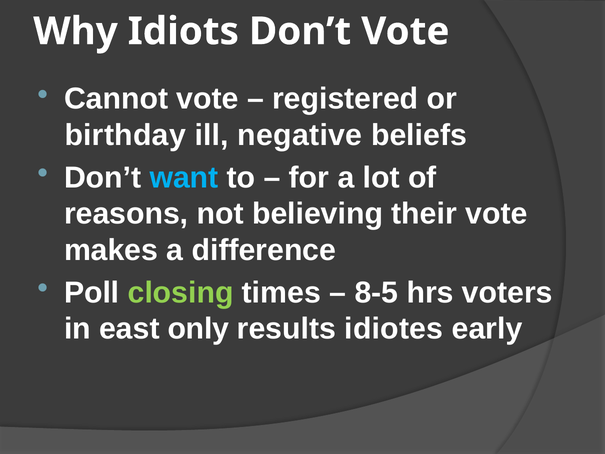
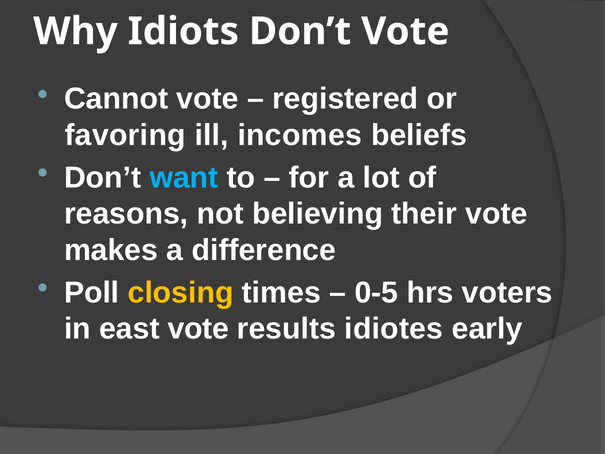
birthday: birthday -> favoring
negative: negative -> incomes
closing colour: light green -> yellow
8-5: 8-5 -> 0-5
east only: only -> vote
